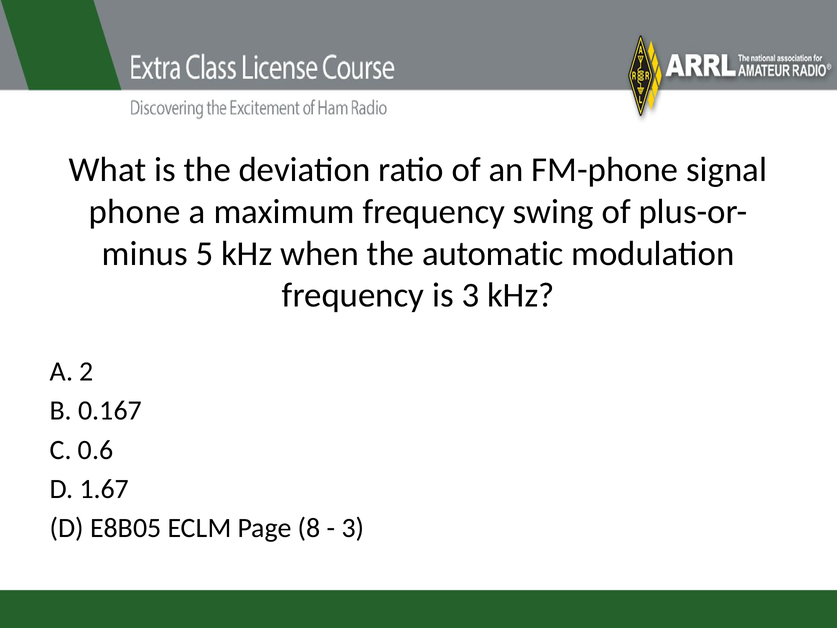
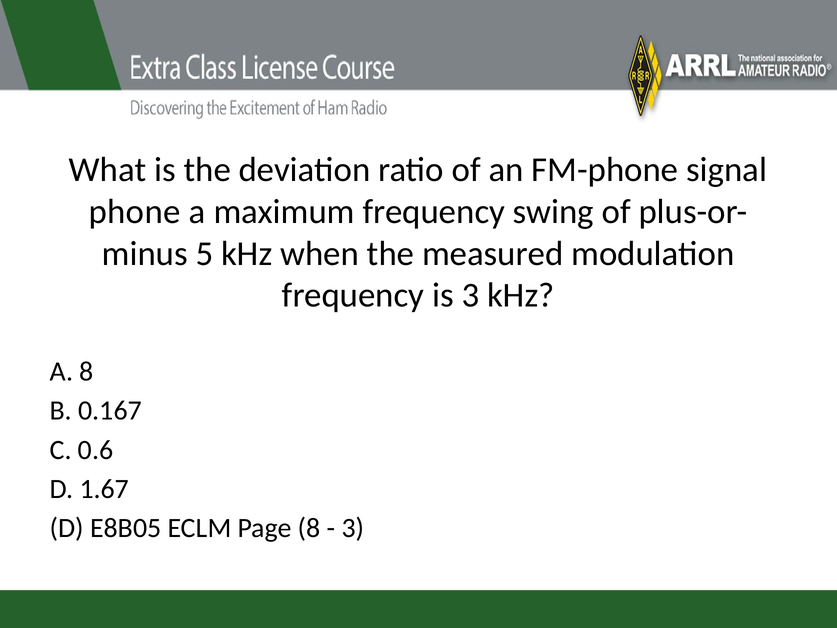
automatic: automatic -> measured
A 2: 2 -> 8
